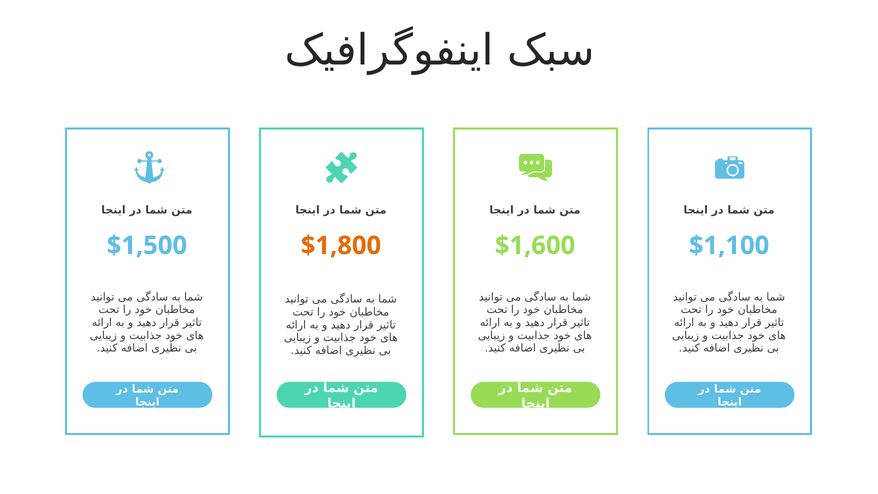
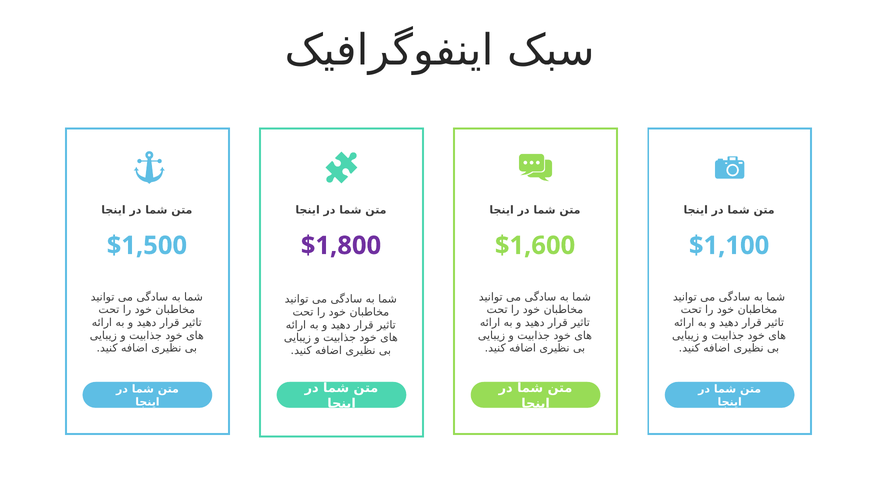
$1,800 colour: orange -> purple
